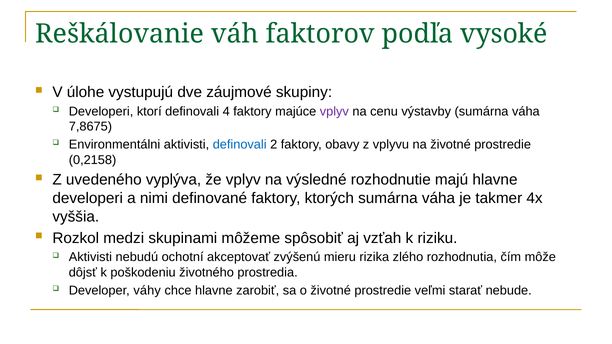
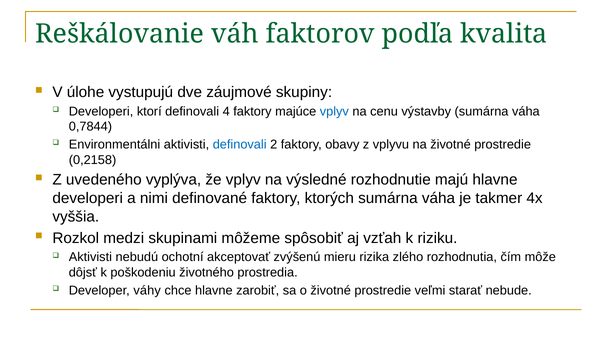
vysoké: vysoké -> kvalita
vplyv at (334, 112) colour: purple -> blue
7,8675: 7,8675 -> 0,7844
